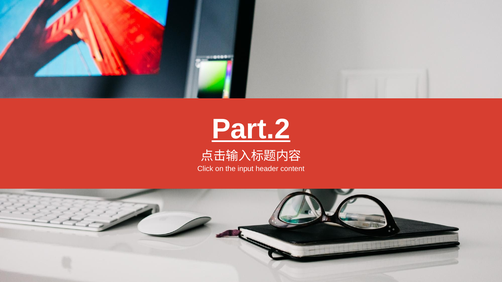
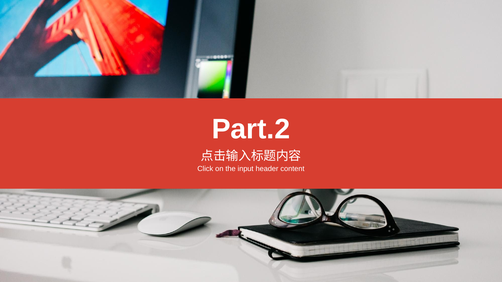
Part.2 underline: present -> none
